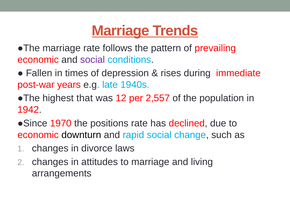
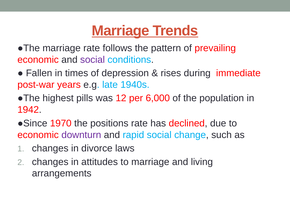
that: that -> pills
2,557: 2,557 -> 6,000
downturn colour: black -> purple
